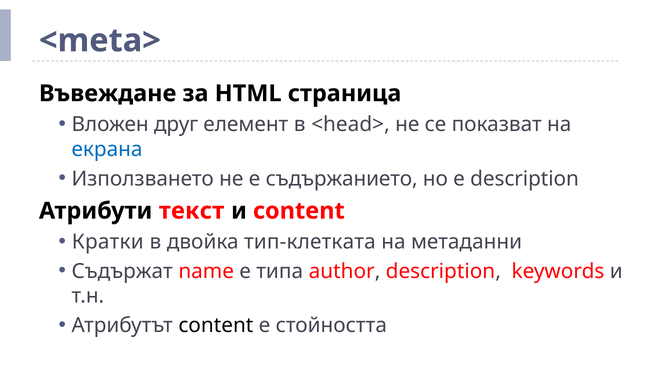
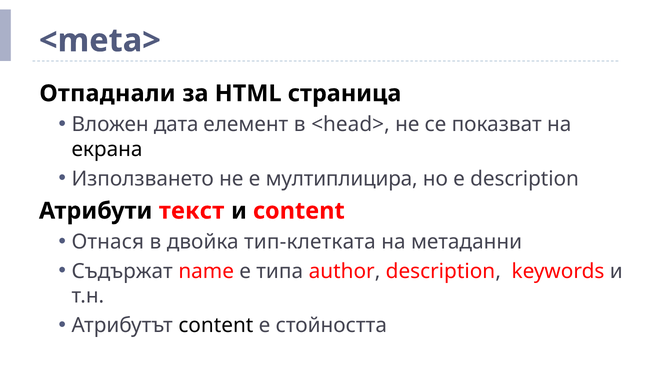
Въвеждане: Въвеждане -> Отпаднали
друг: друг -> дата
екрана colour: blue -> black
съдържанието: съдържанието -> мултиплицира
Кратки: Кратки -> Отнася
